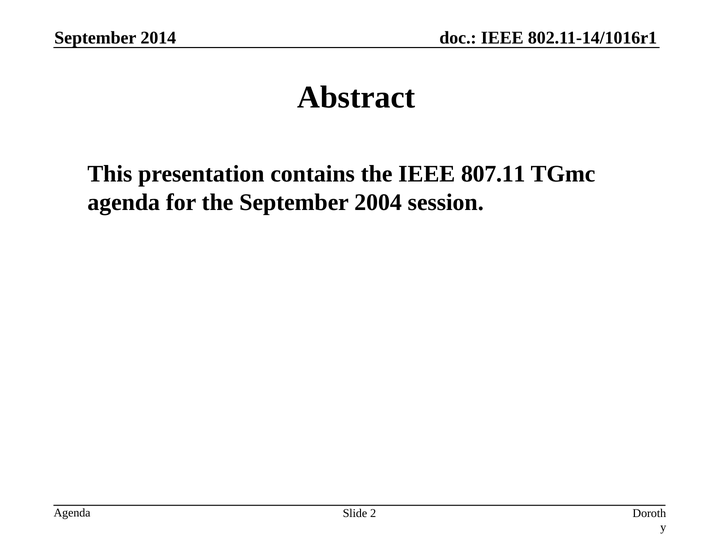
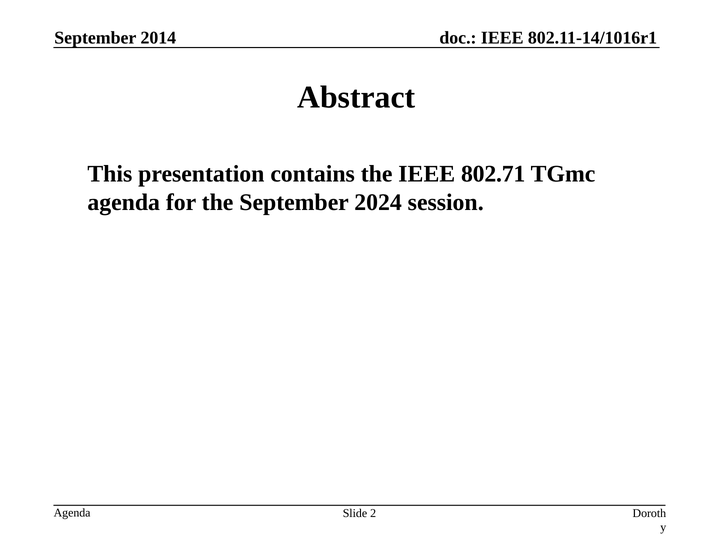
807.11: 807.11 -> 802.71
2004: 2004 -> 2024
